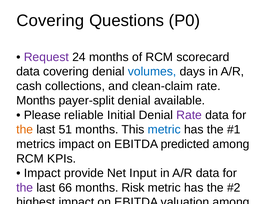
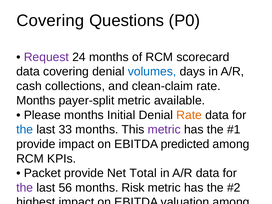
payer-split denial: denial -> metric
Please reliable: reliable -> months
Rate at (189, 115) colour: purple -> orange
the at (25, 130) colour: orange -> blue
51: 51 -> 33
metric at (164, 130) colour: blue -> purple
metrics at (36, 144): metrics -> provide
Impact at (42, 173): Impact -> Packet
Input: Input -> Total
66: 66 -> 56
